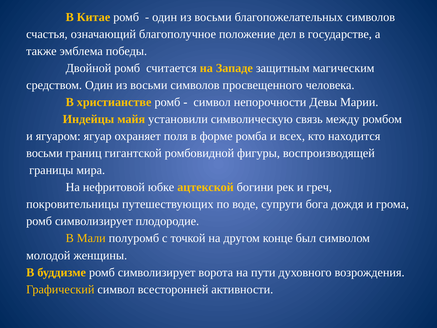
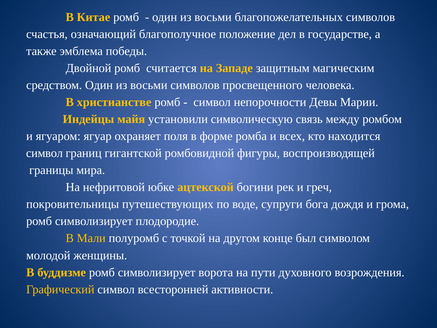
восьми at (44, 153): восьми -> символ
